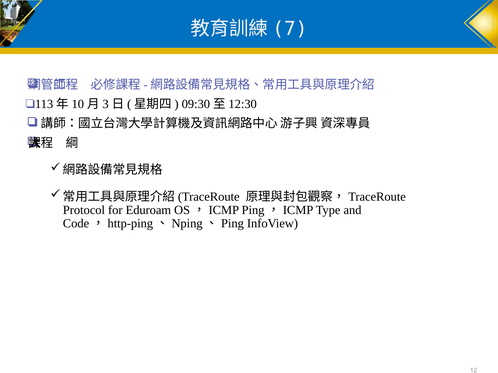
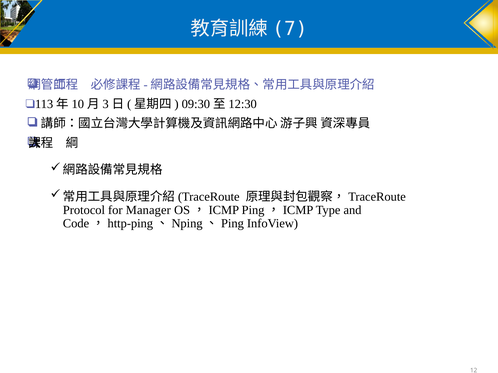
Eduroam: Eduroam -> Manager
